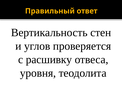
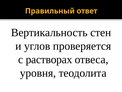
расшивку: расшивку -> растворах
